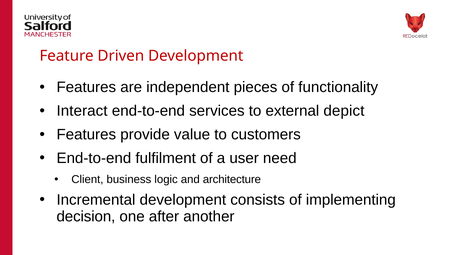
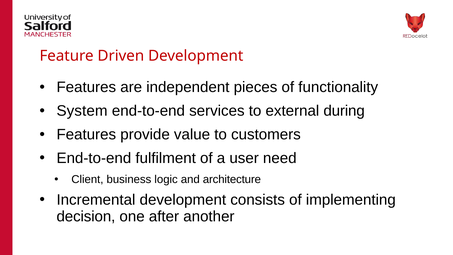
Interact: Interact -> System
depict: depict -> during
